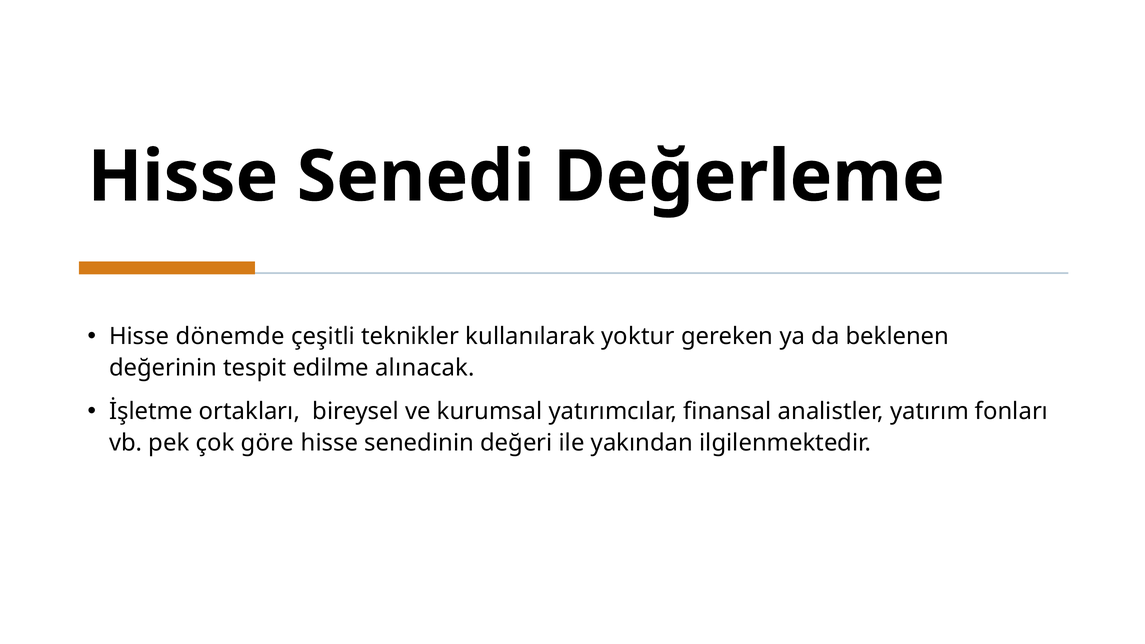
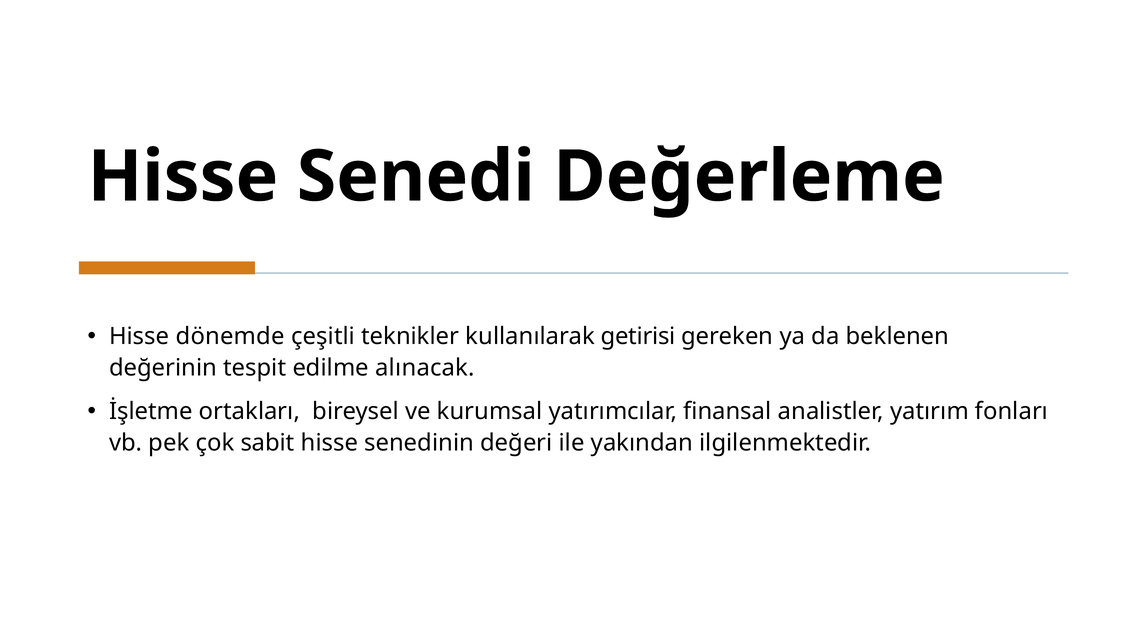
yoktur: yoktur -> getirisi
göre: göre -> sabit
